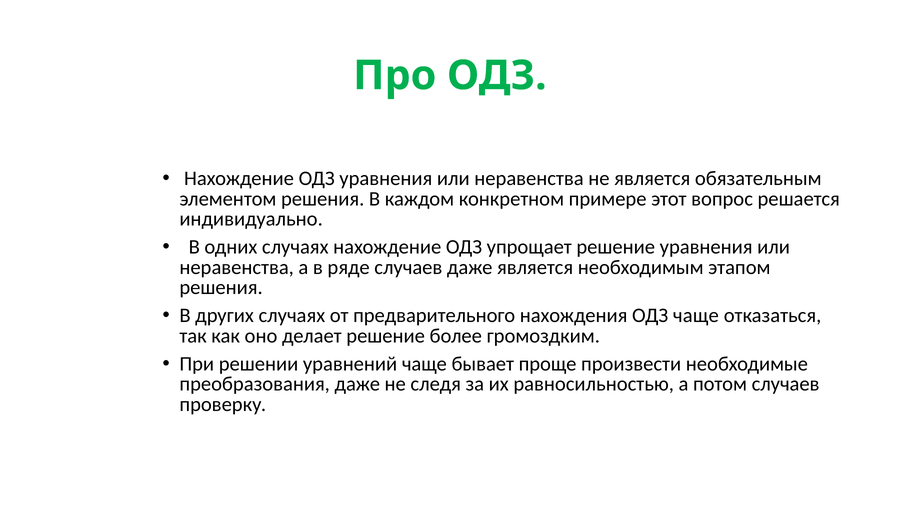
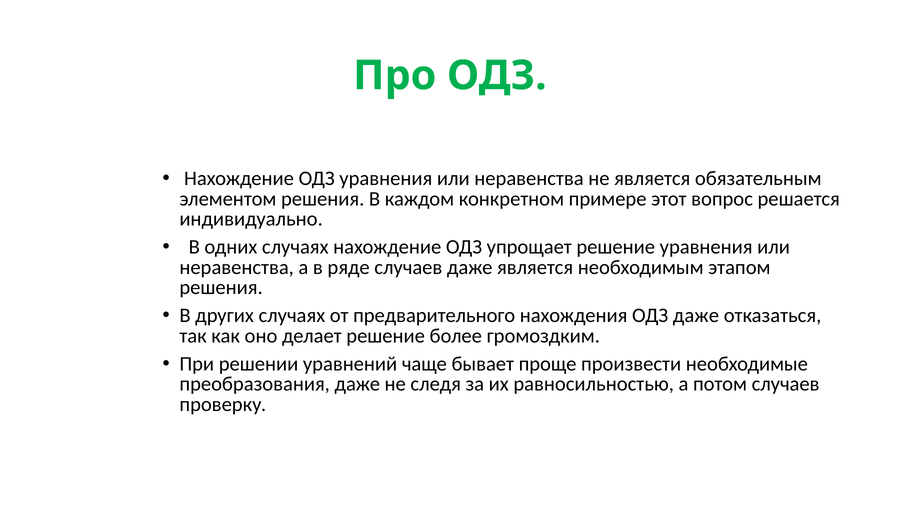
ОДЗ чаще: чаще -> даже
